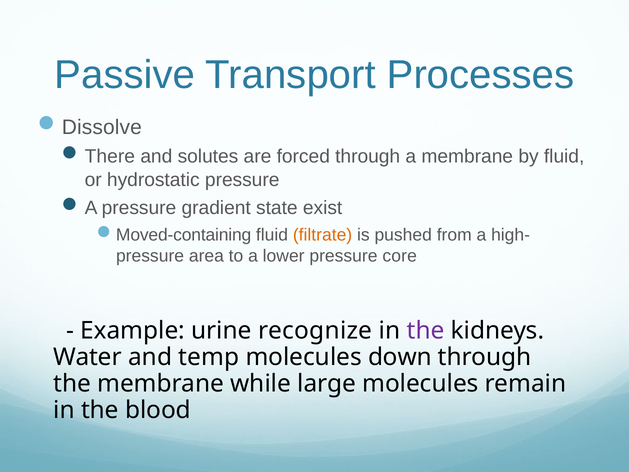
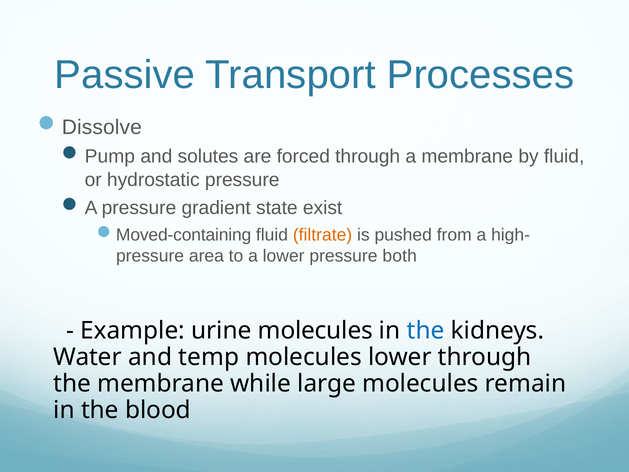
There: There -> Pump
core: core -> both
urine recognize: recognize -> molecules
the at (426, 331) colour: purple -> blue
molecules down: down -> lower
